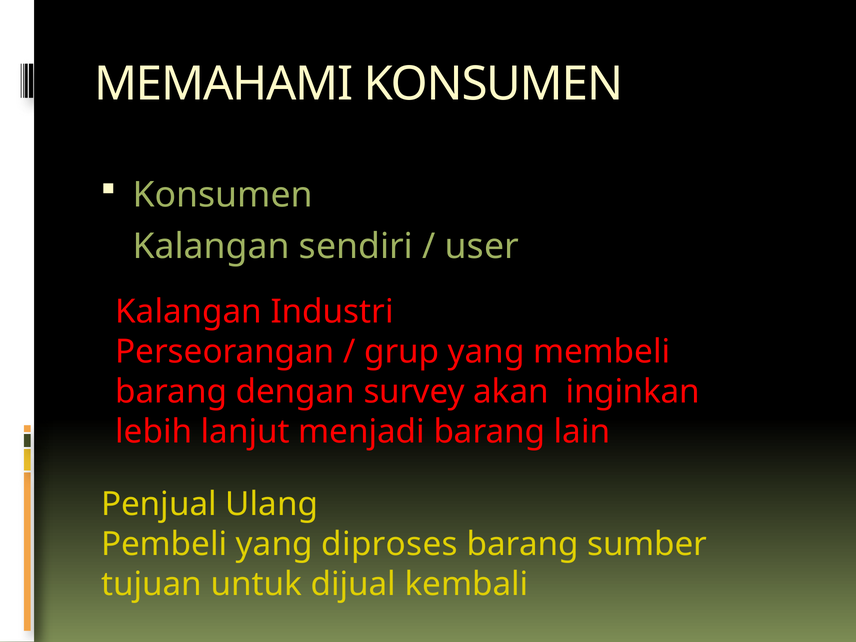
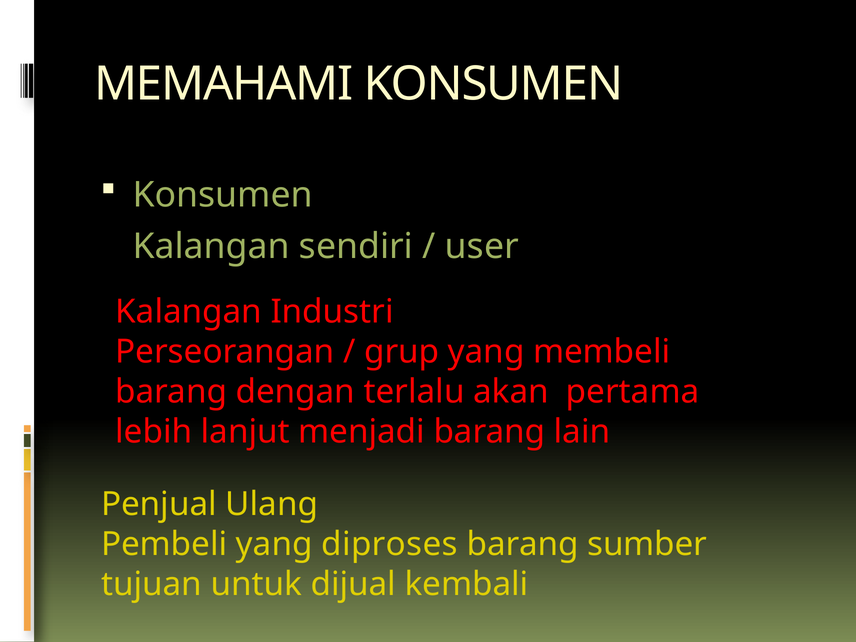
survey: survey -> terlalu
inginkan: inginkan -> pertama
